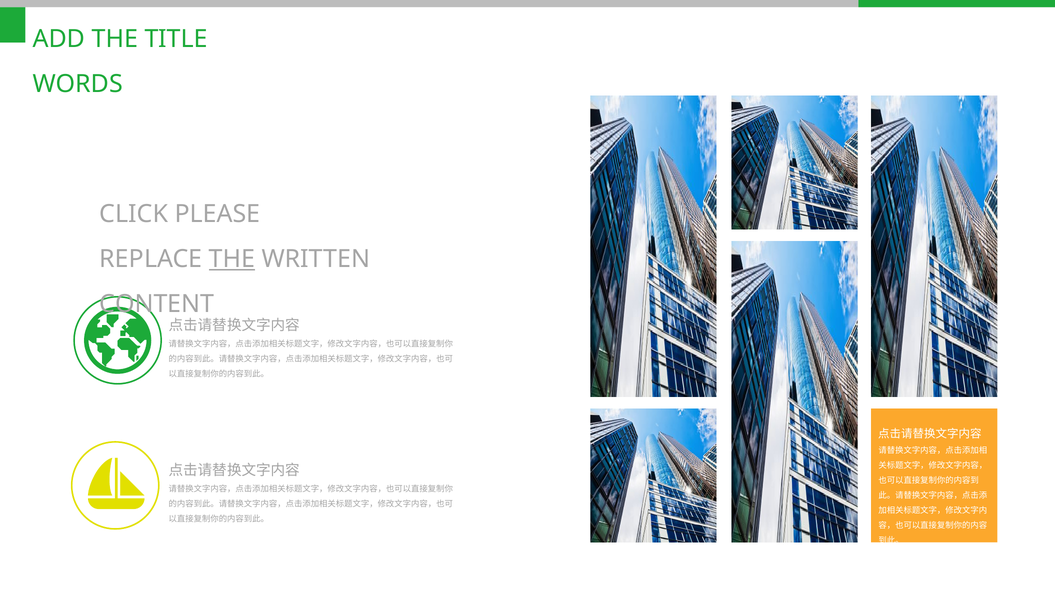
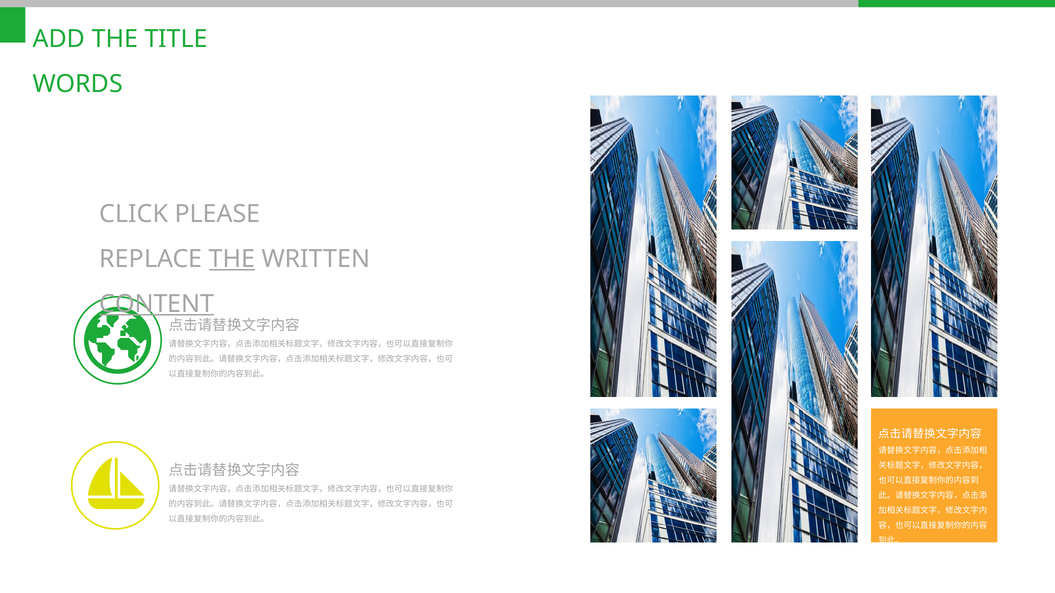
CONTENT underline: none -> present
